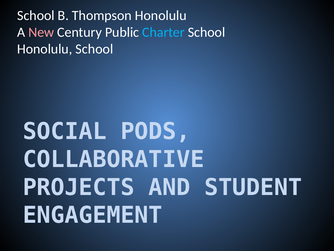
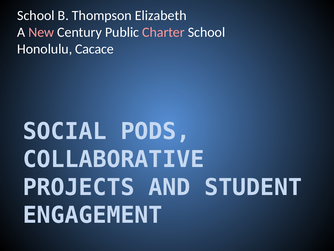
Thompson Honolulu: Honolulu -> Elizabeth
Charter colour: light blue -> pink
Honolulu School: School -> Cacace
